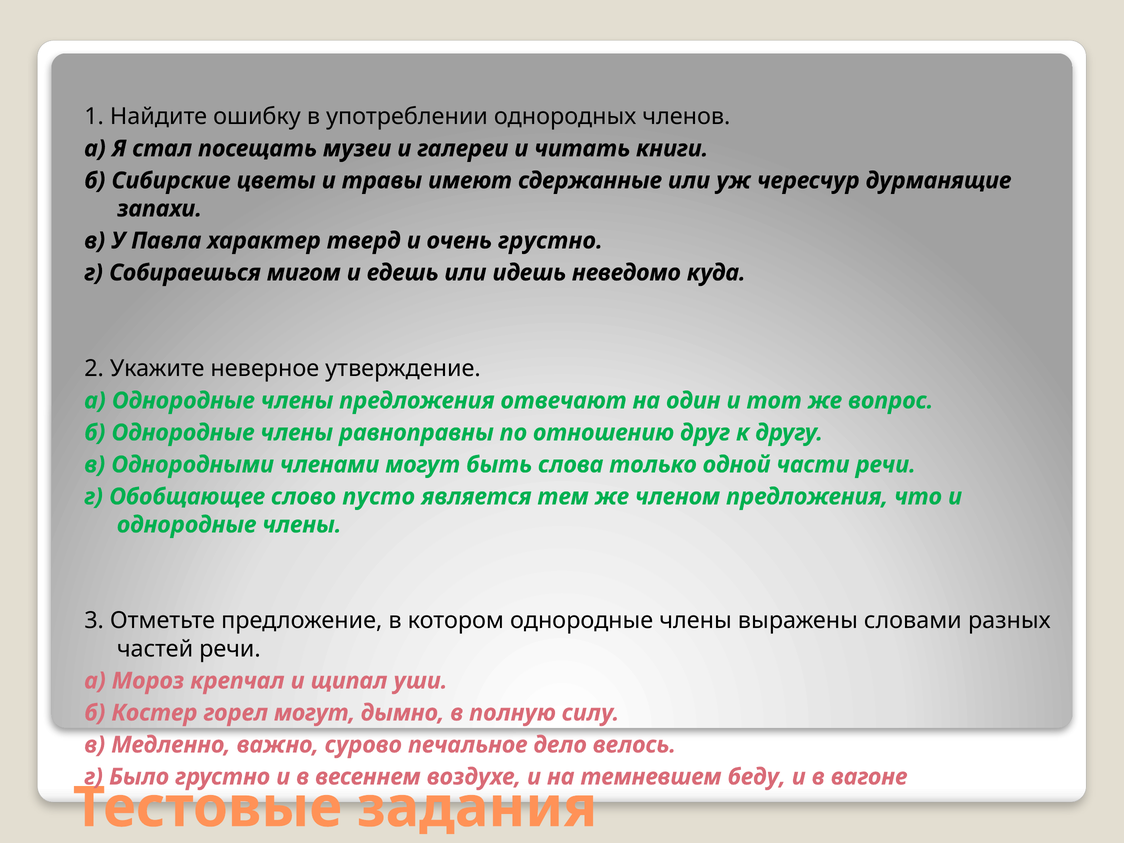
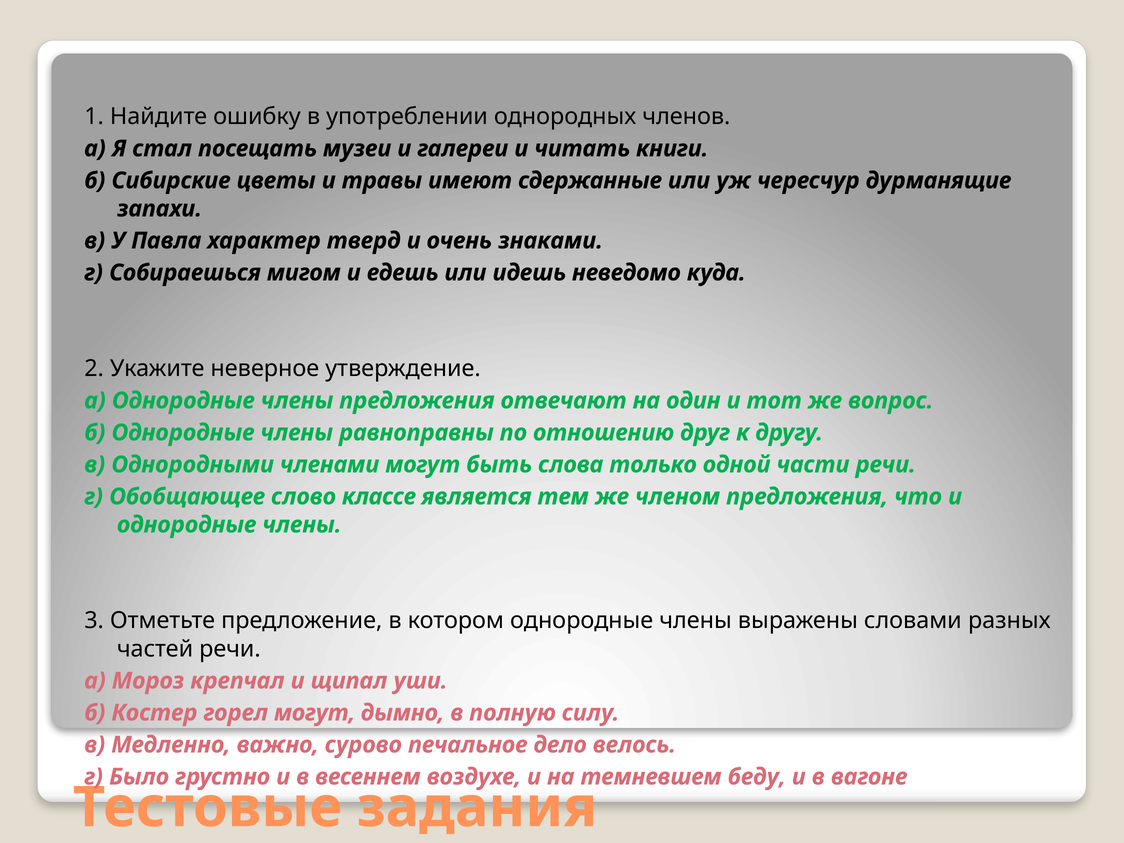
очень грустно: грустно -> знаками
пусто: пусто -> классе
